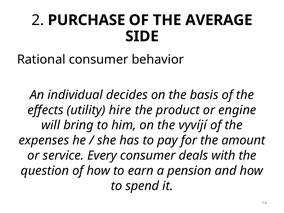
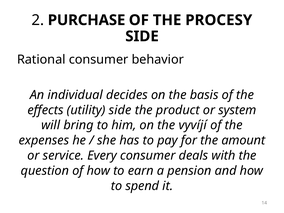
AVERAGE: AVERAGE -> PROCESY
utility hire: hire -> side
engine: engine -> system
